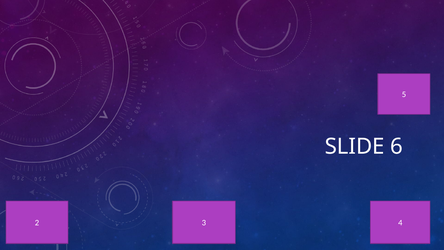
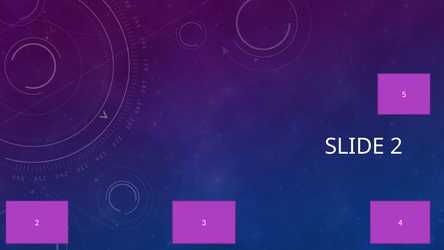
SLIDE 6: 6 -> 2
